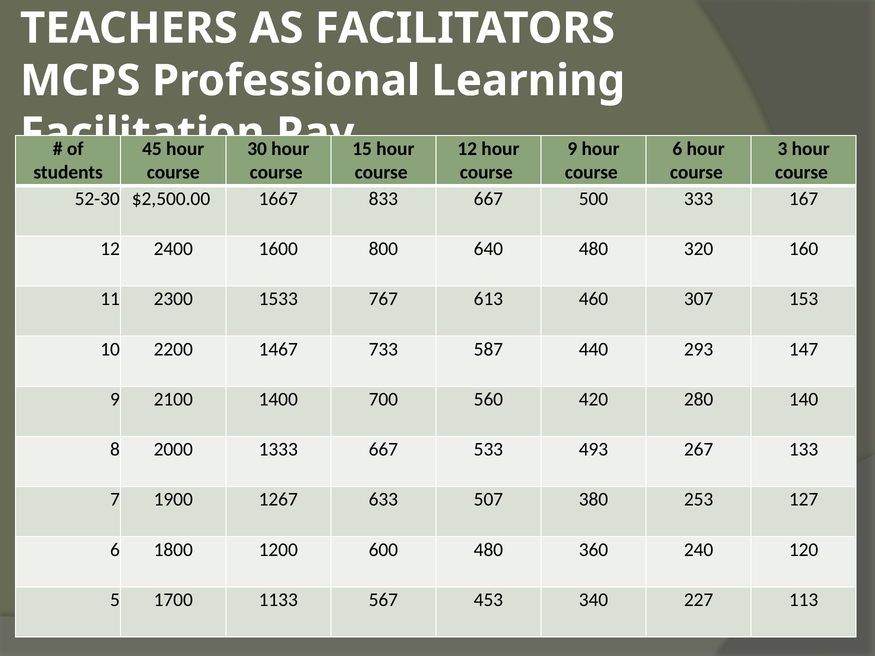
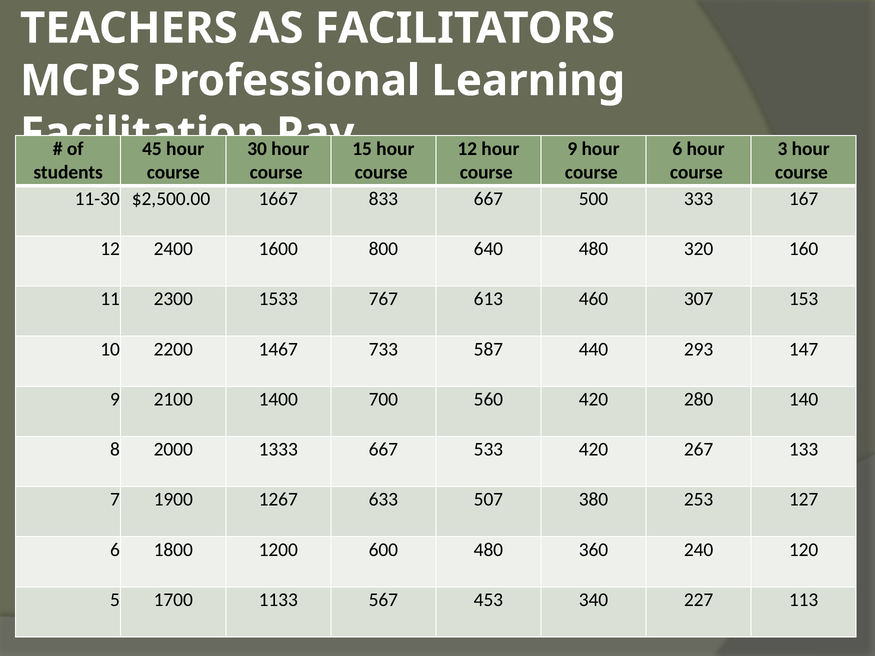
52-30: 52-30 -> 11-30
533 493: 493 -> 420
